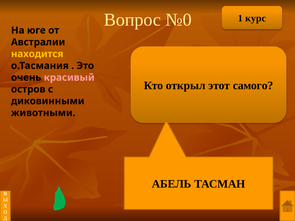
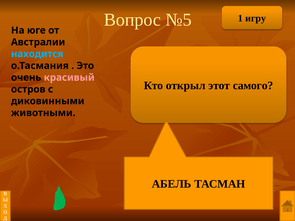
№0: №0 -> №5
курс: курс -> игру
находится colour: yellow -> light blue
